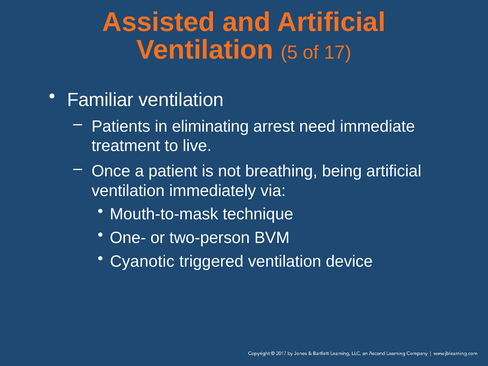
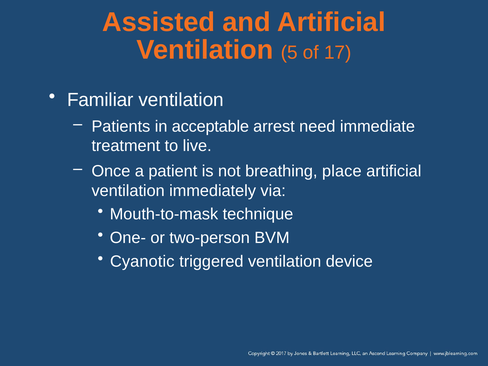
eliminating: eliminating -> acceptable
being: being -> place
